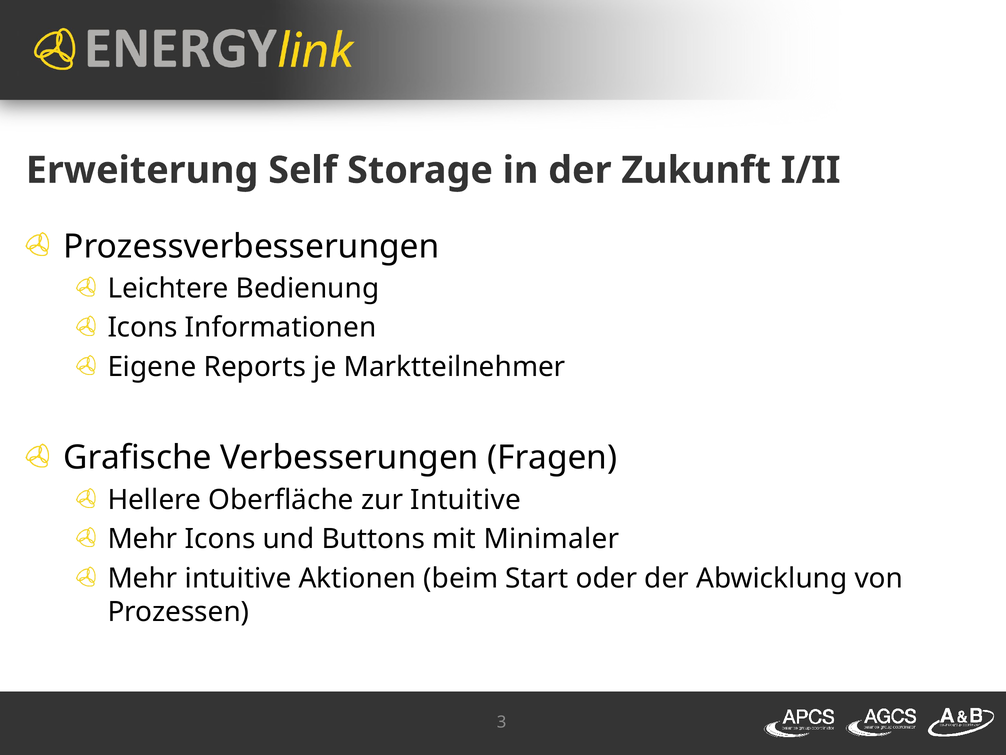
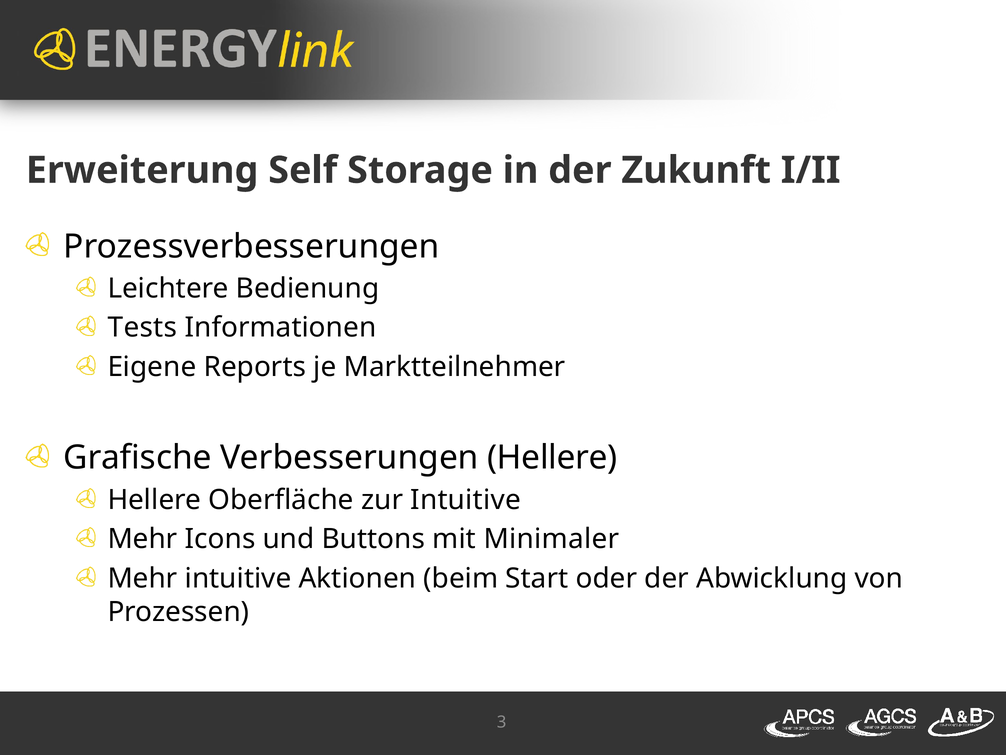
Icons at (143, 328): Icons -> Tests
Verbesserungen Fragen: Fragen -> Hellere
